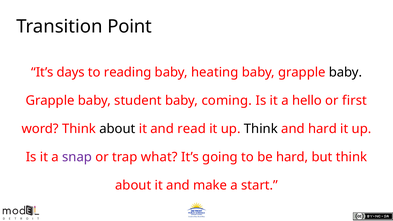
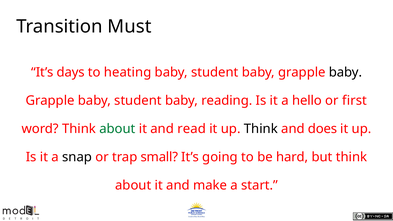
Point: Point -> Must
reading: reading -> heating
heating at (215, 72): heating -> student
coming: coming -> reading
about at (117, 129) colour: black -> green
and hard: hard -> does
snap colour: purple -> black
what: what -> small
